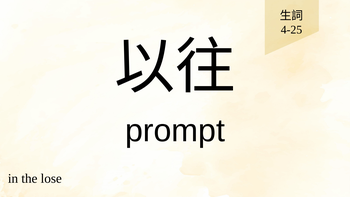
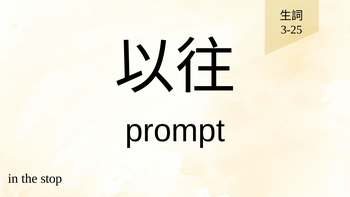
4-25: 4-25 -> 3-25
lose: lose -> stop
